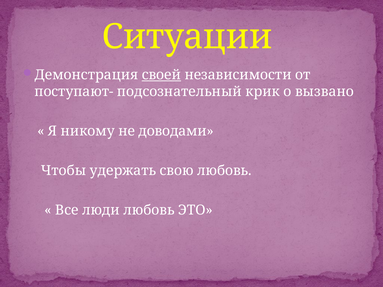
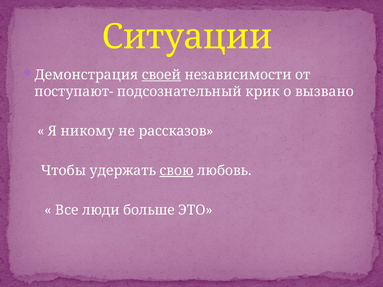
доводами: доводами -> рассказов
свою underline: none -> present
люди любовь: любовь -> больше
